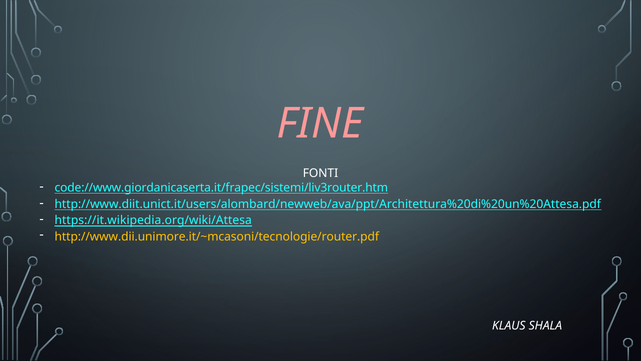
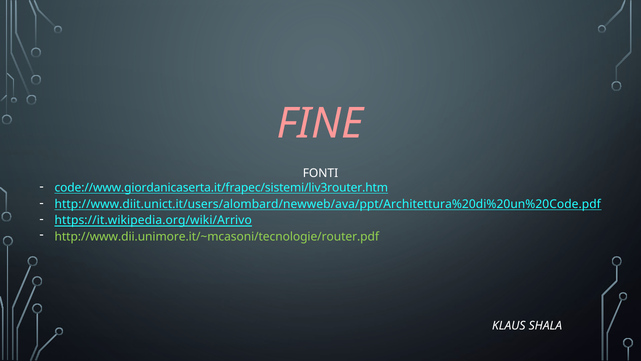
http://www.diit.unict.it/users/alombard/newweb/ava/ppt/Architettura%20di%20un%20Attesa.pdf: http://www.diit.unict.it/users/alombard/newweb/ava/ppt/Architettura%20di%20un%20Attesa.pdf -> http://www.diit.unict.it/users/alombard/newweb/ava/ppt/Architettura%20di%20un%20Code.pdf
https://it.wikipedia.org/wiki/Attesa: https://it.wikipedia.org/wiki/Attesa -> https://it.wikipedia.org/wiki/Arrivo
http://www.dii.unimore.it/~mcasoni/tecnologie/router.pdf colour: yellow -> light green
